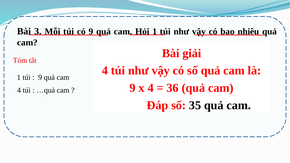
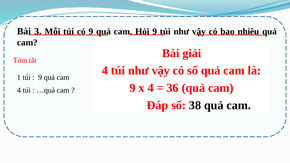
Hỏi 1: 1 -> 9
35: 35 -> 38
